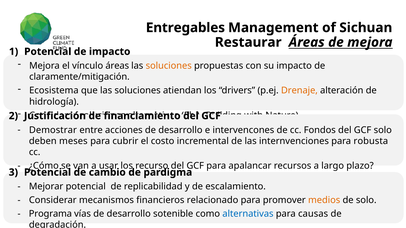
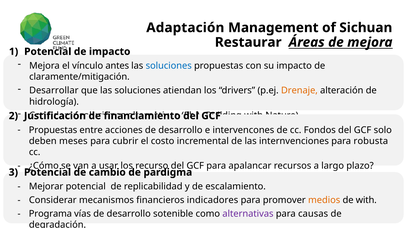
Entregables: Entregables -> Adaptación
vínculo áreas: áreas -> antes
soluciones at (169, 66) colour: orange -> blue
Ecosistema: Ecosistema -> Desarrollar
Demostrar at (53, 130): Demostrar -> Propuestas
relacionado: relacionado -> indicadores
de solo: solo -> with
alternativas at (248, 214) colour: blue -> purple
